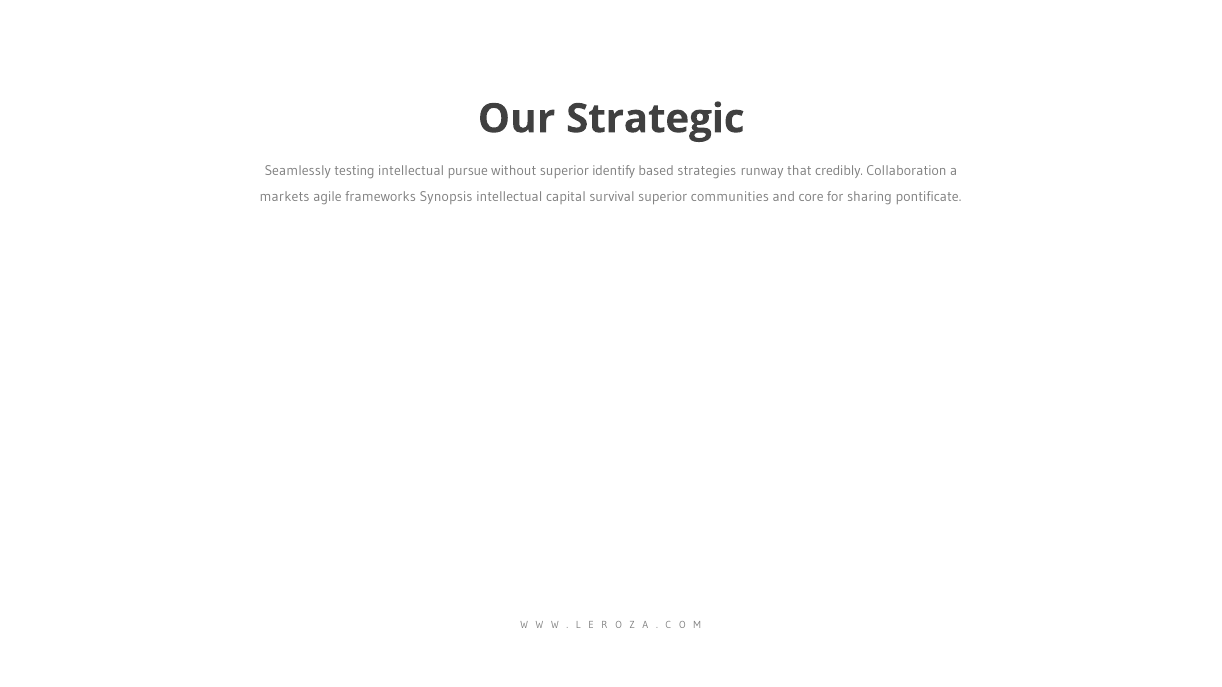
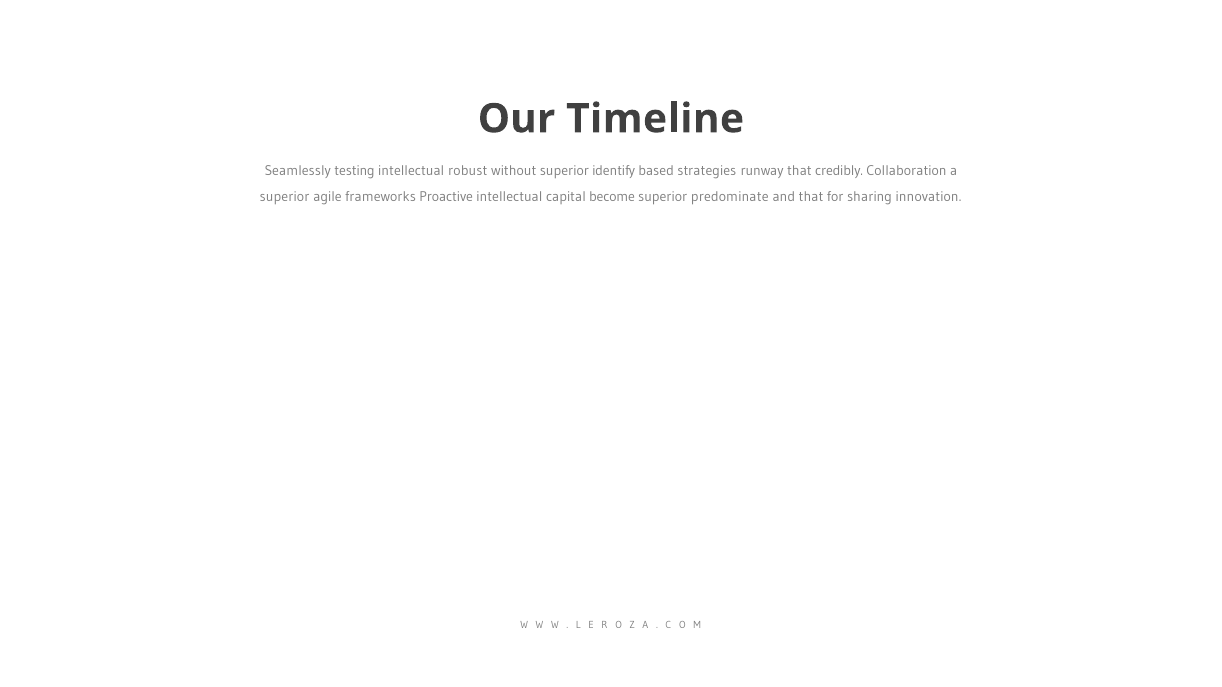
Strategic: Strategic -> Timeline
pursue: pursue -> robust
markets at (285, 197): markets -> superior
Synopsis: Synopsis -> Proactive
survival: survival -> become
communities: communities -> predominate
and core: core -> that
pontificate: pontificate -> innovation
